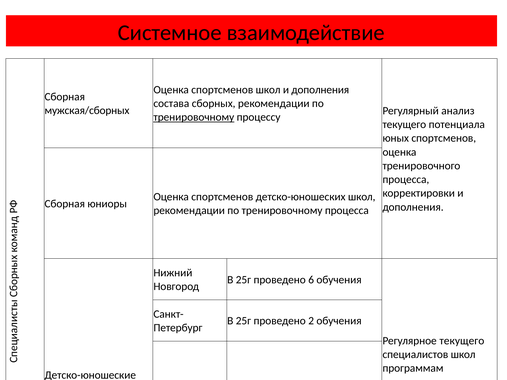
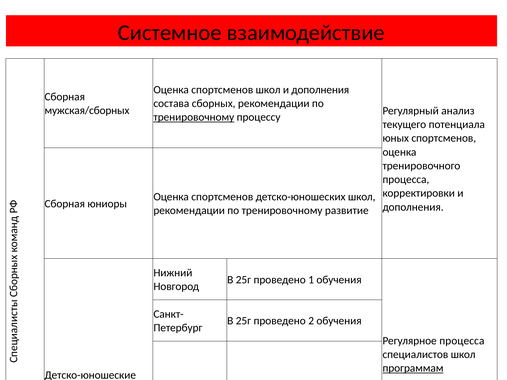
тренировочному процесса: процесса -> развитие
проведено 6: 6 -> 1
Регулярное текущего: текущего -> процесса
программам underline: none -> present
